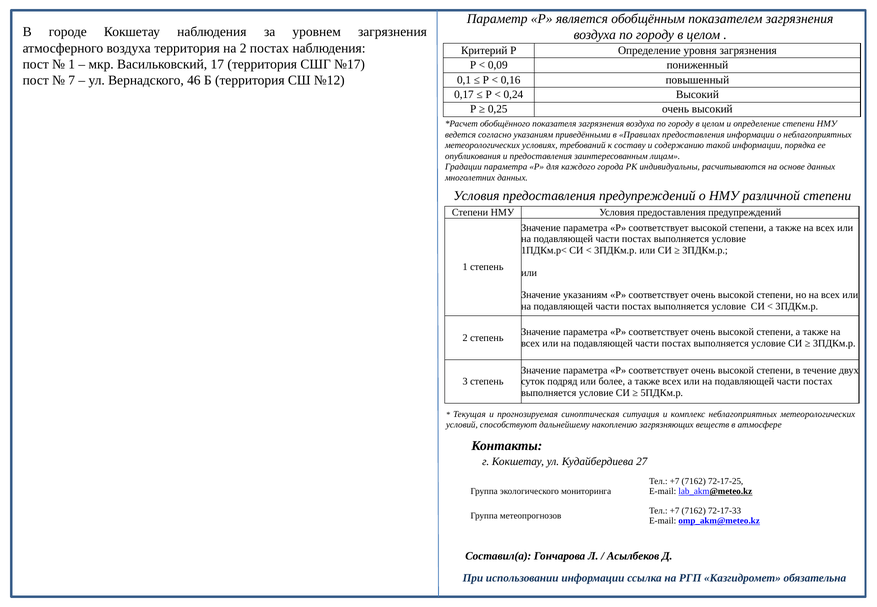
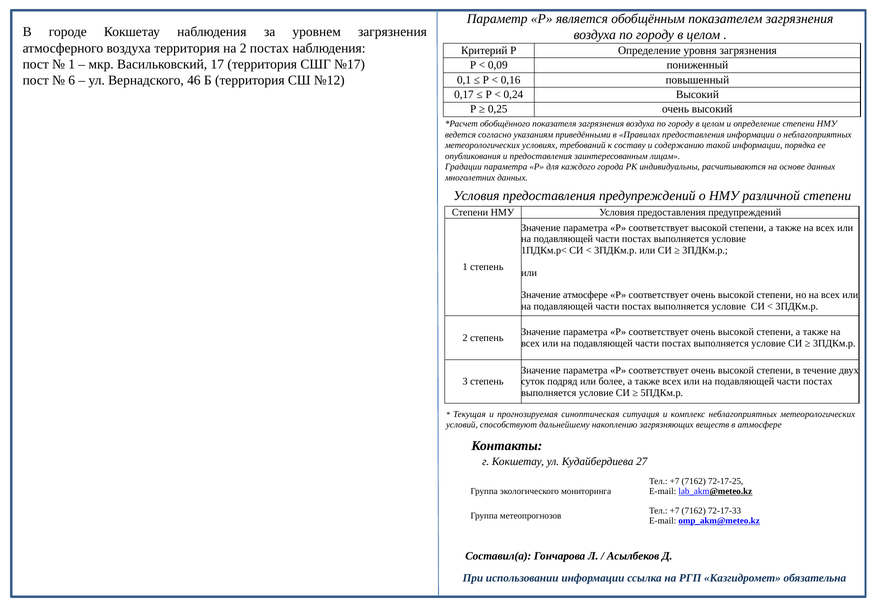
7: 7 -> 6
Значение указаниям: указаниям -> атмосфере
